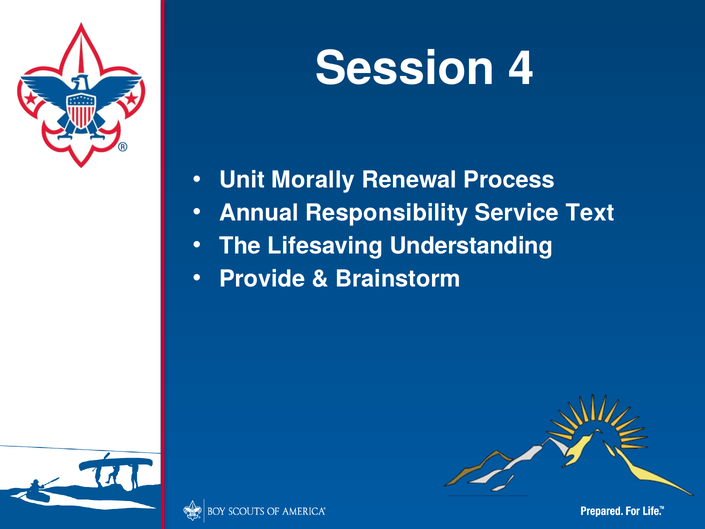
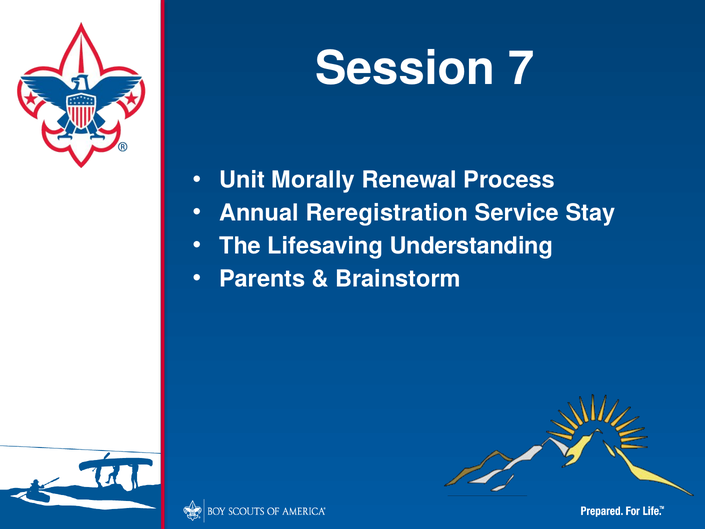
4: 4 -> 7
Responsibility: Responsibility -> Reregistration
Text: Text -> Stay
Provide: Provide -> Parents
